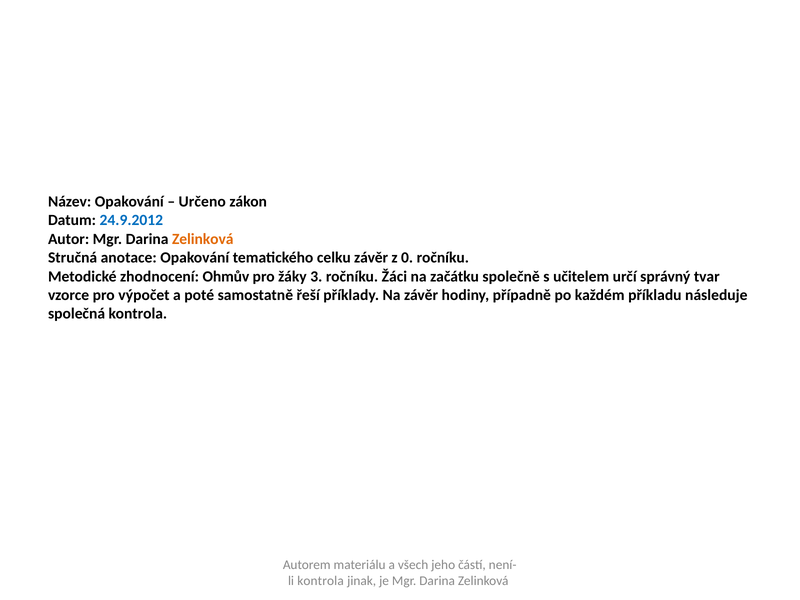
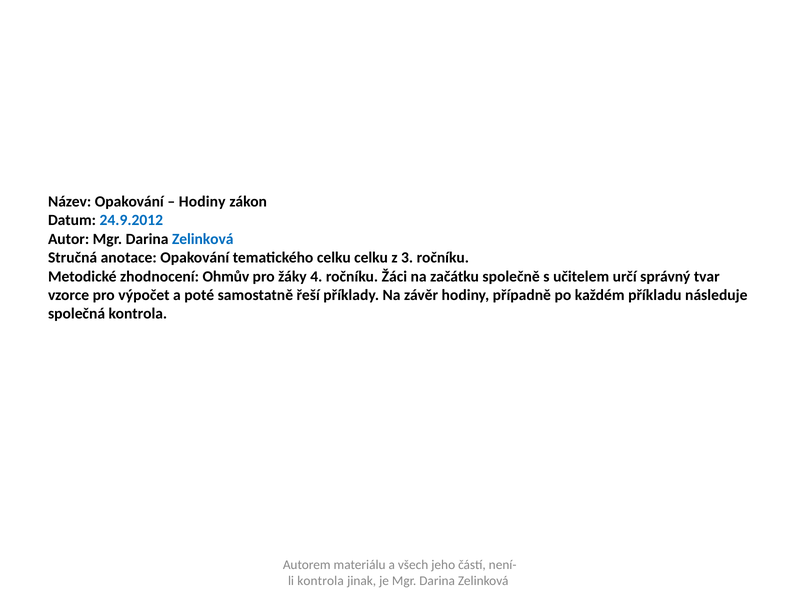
Určeno at (202, 202): Určeno -> Hodiny
Zelinková at (203, 239) colour: orange -> blue
celku závěr: závěr -> celku
0: 0 -> 3
3: 3 -> 4
